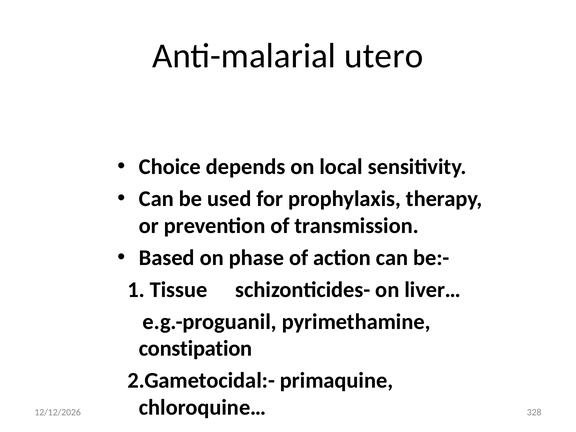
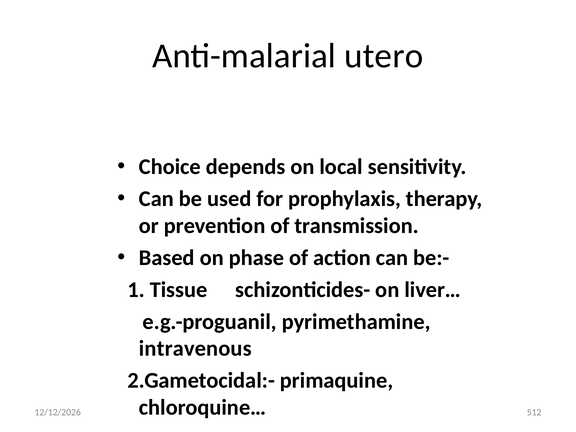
constipation: constipation -> intravenous
328: 328 -> 512
